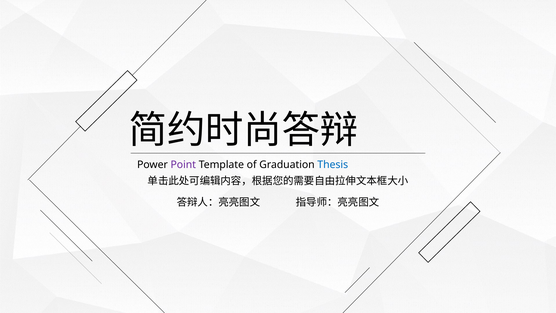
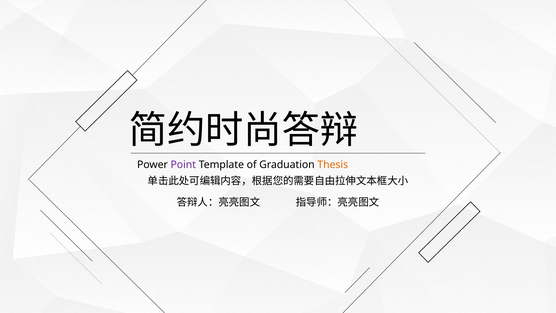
Thesis colour: blue -> orange
